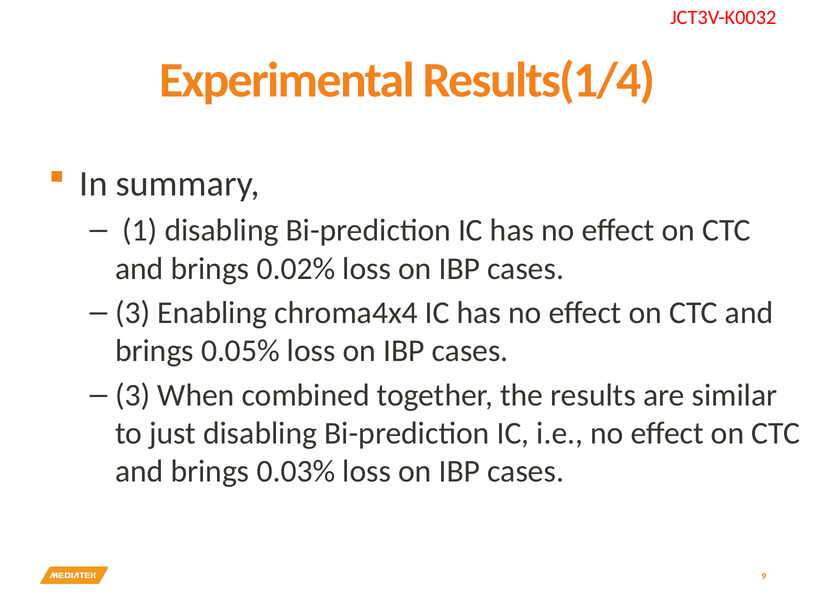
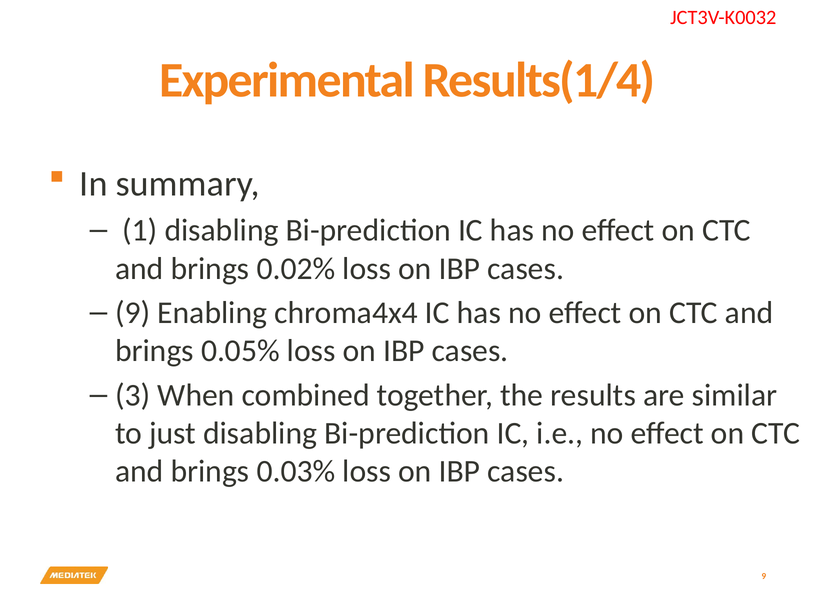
3 at (133, 313): 3 -> 9
